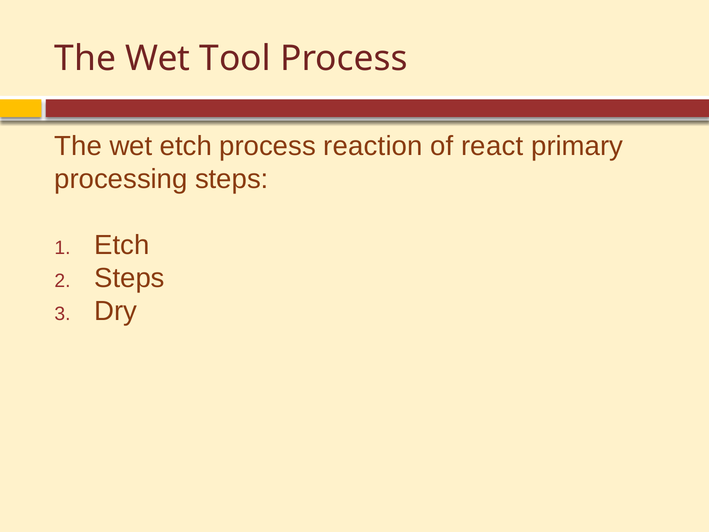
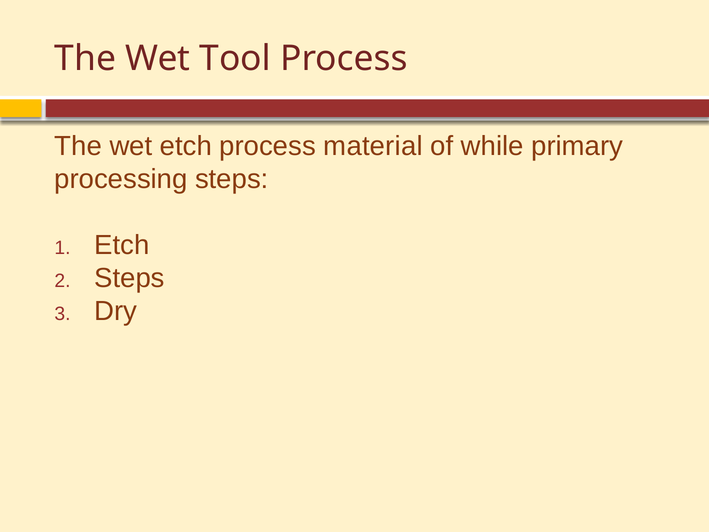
reaction: reaction -> material
react: react -> while
